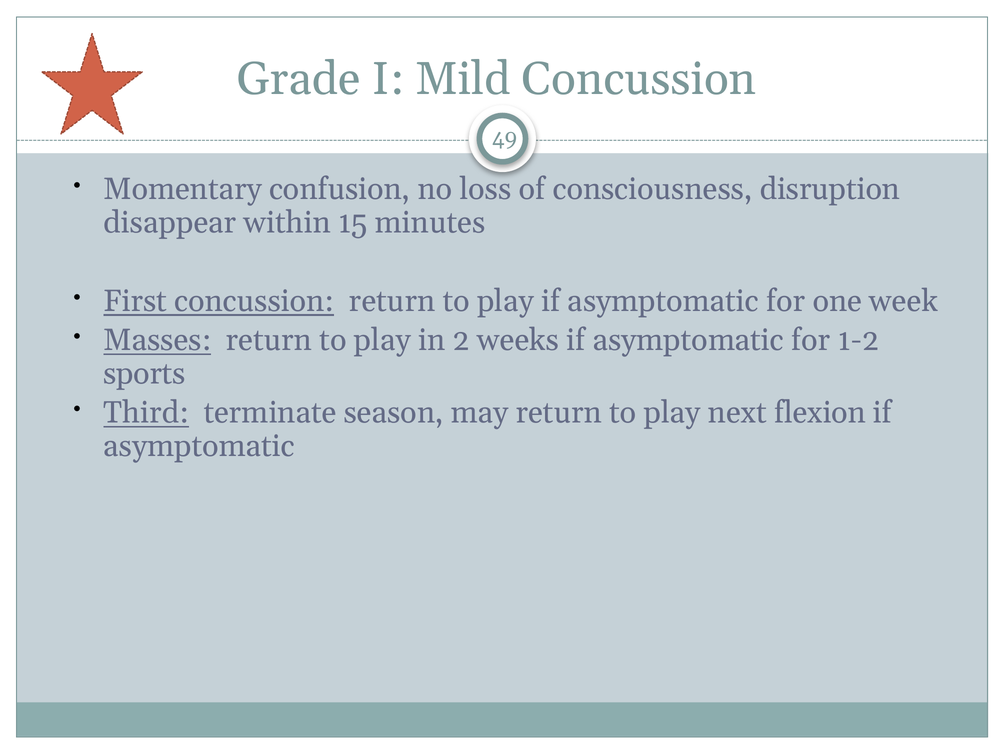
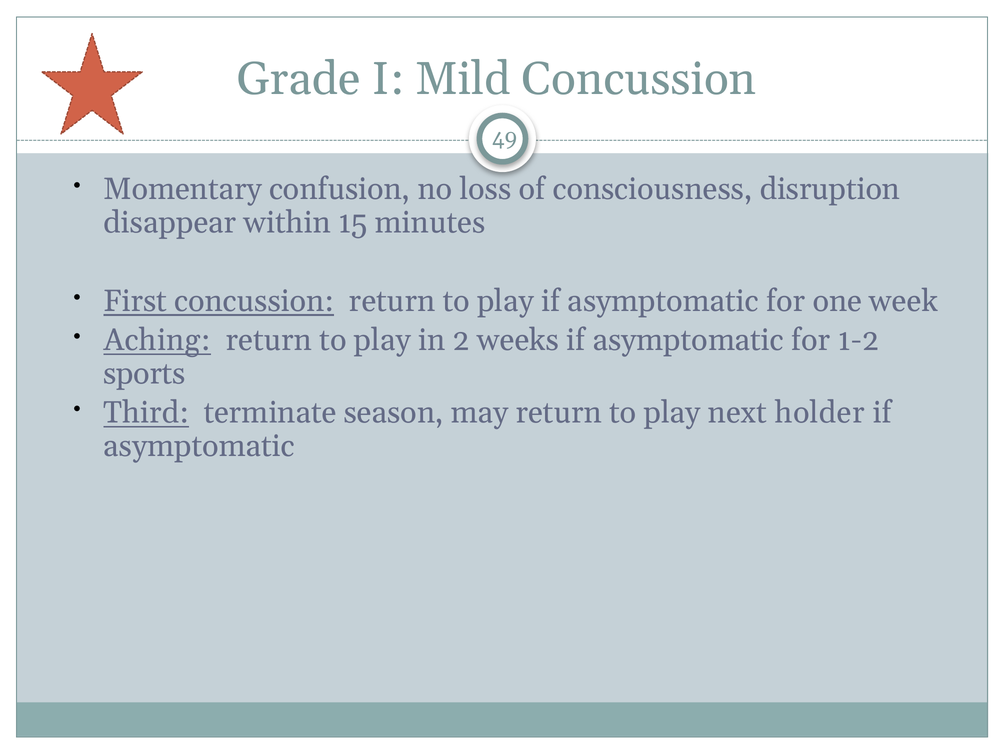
Masses: Masses -> Aching
flexion: flexion -> holder
